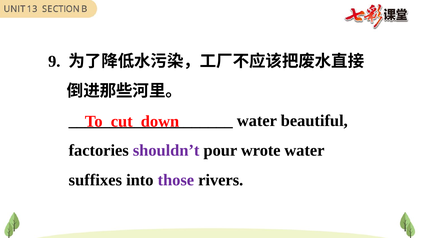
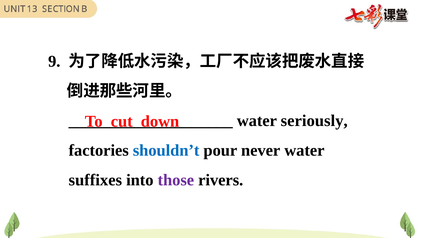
beautiful: beautiful -> seriously
shouldn’t colour: purple -> blue
wrote: wrote -> never
